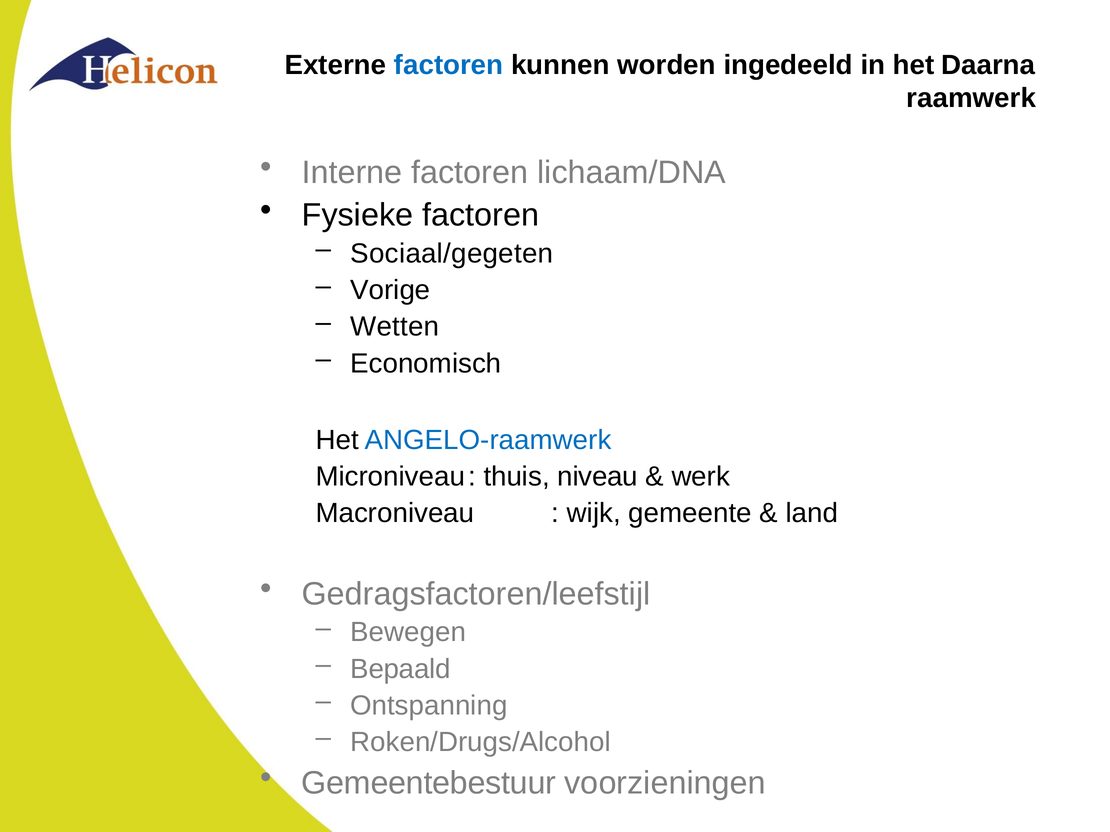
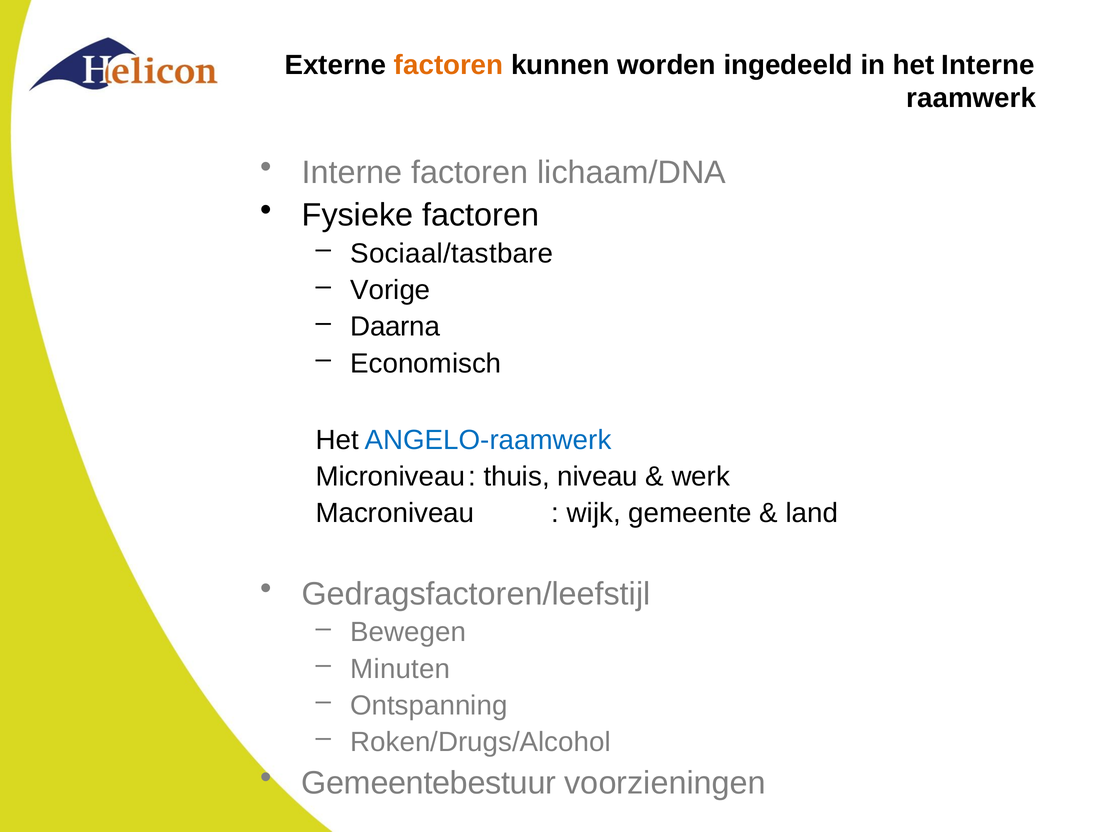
factoren at (449, 65) colour: blue -> orange
het Daarna: Daarna -> Interne
Sociaal/gegeten: Sociaal/gegeten -> Sociaal/tastbare
Wetten: Wetten -> Daarna
Bepaald: Bepaald -> Minuten
